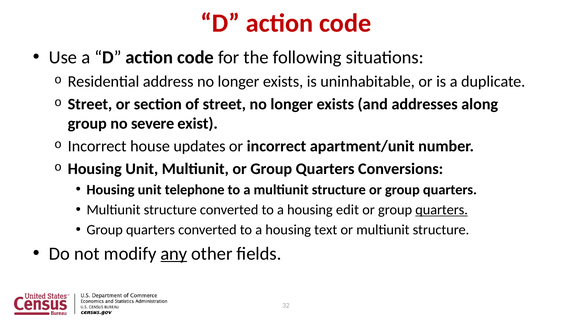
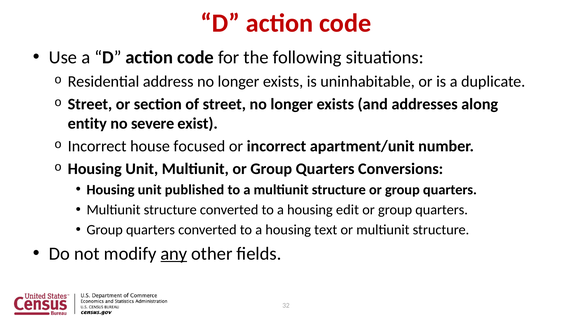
group at (87, 123): group -> entity
updates: updates -> focused
telephone: telephone -> published
quarters at (442, 210) underline: present -> none
